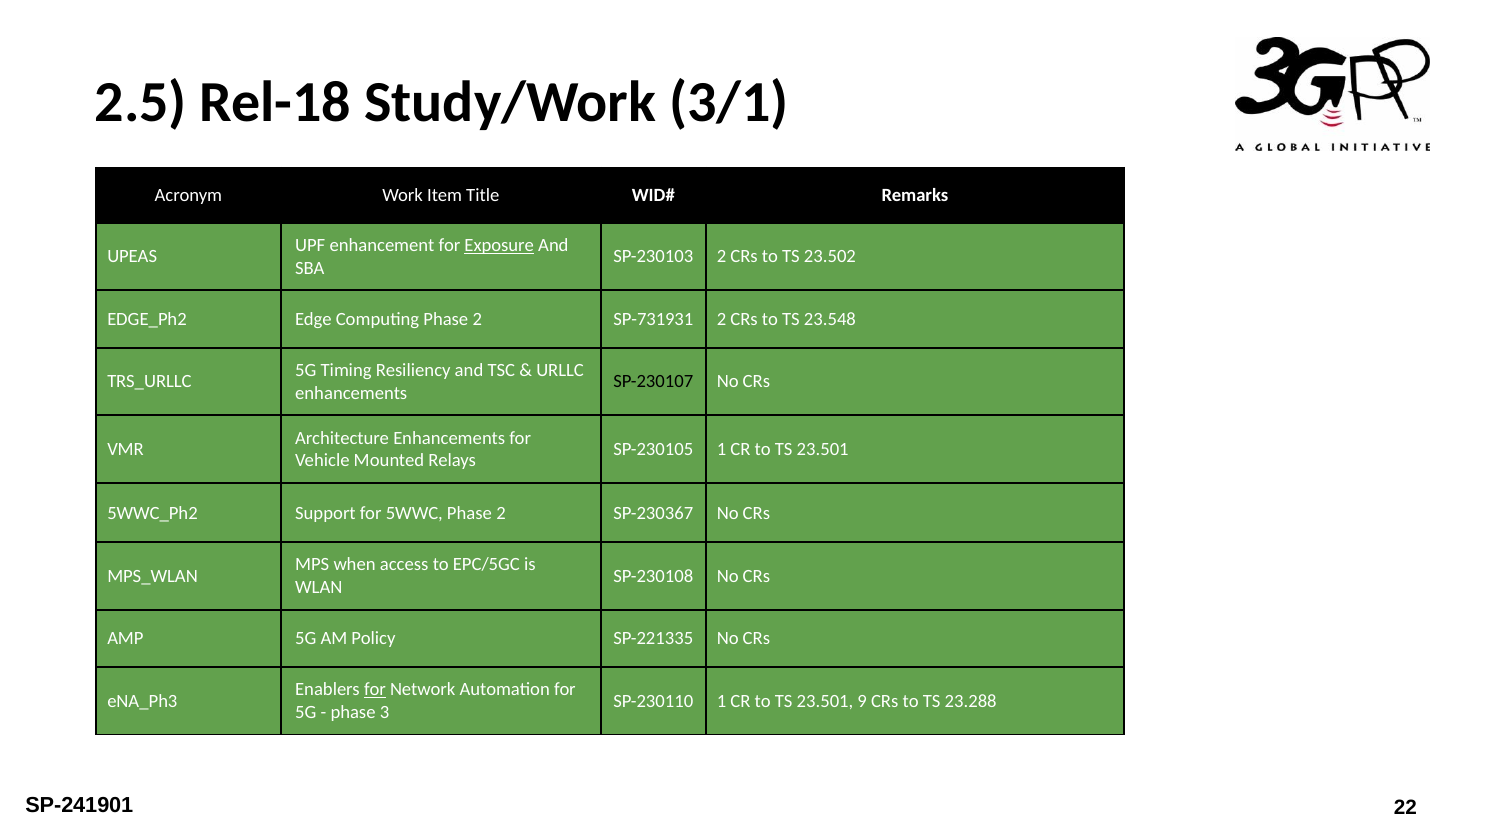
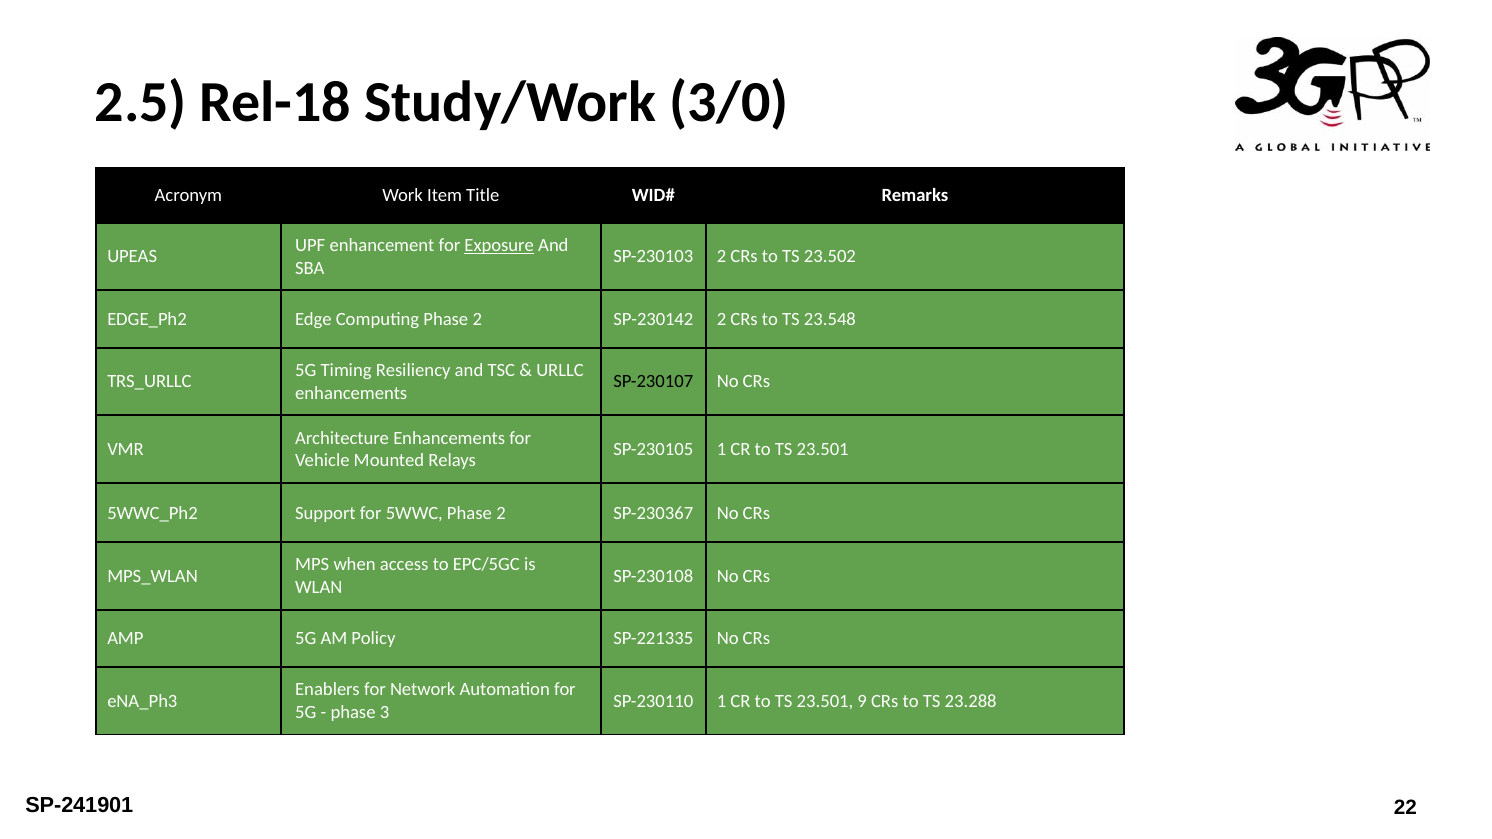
3/1: 3/1 -> 3/0
SP-731931: SP-731931 -> SP-230142
for at (375, 690) underline: present -> none
